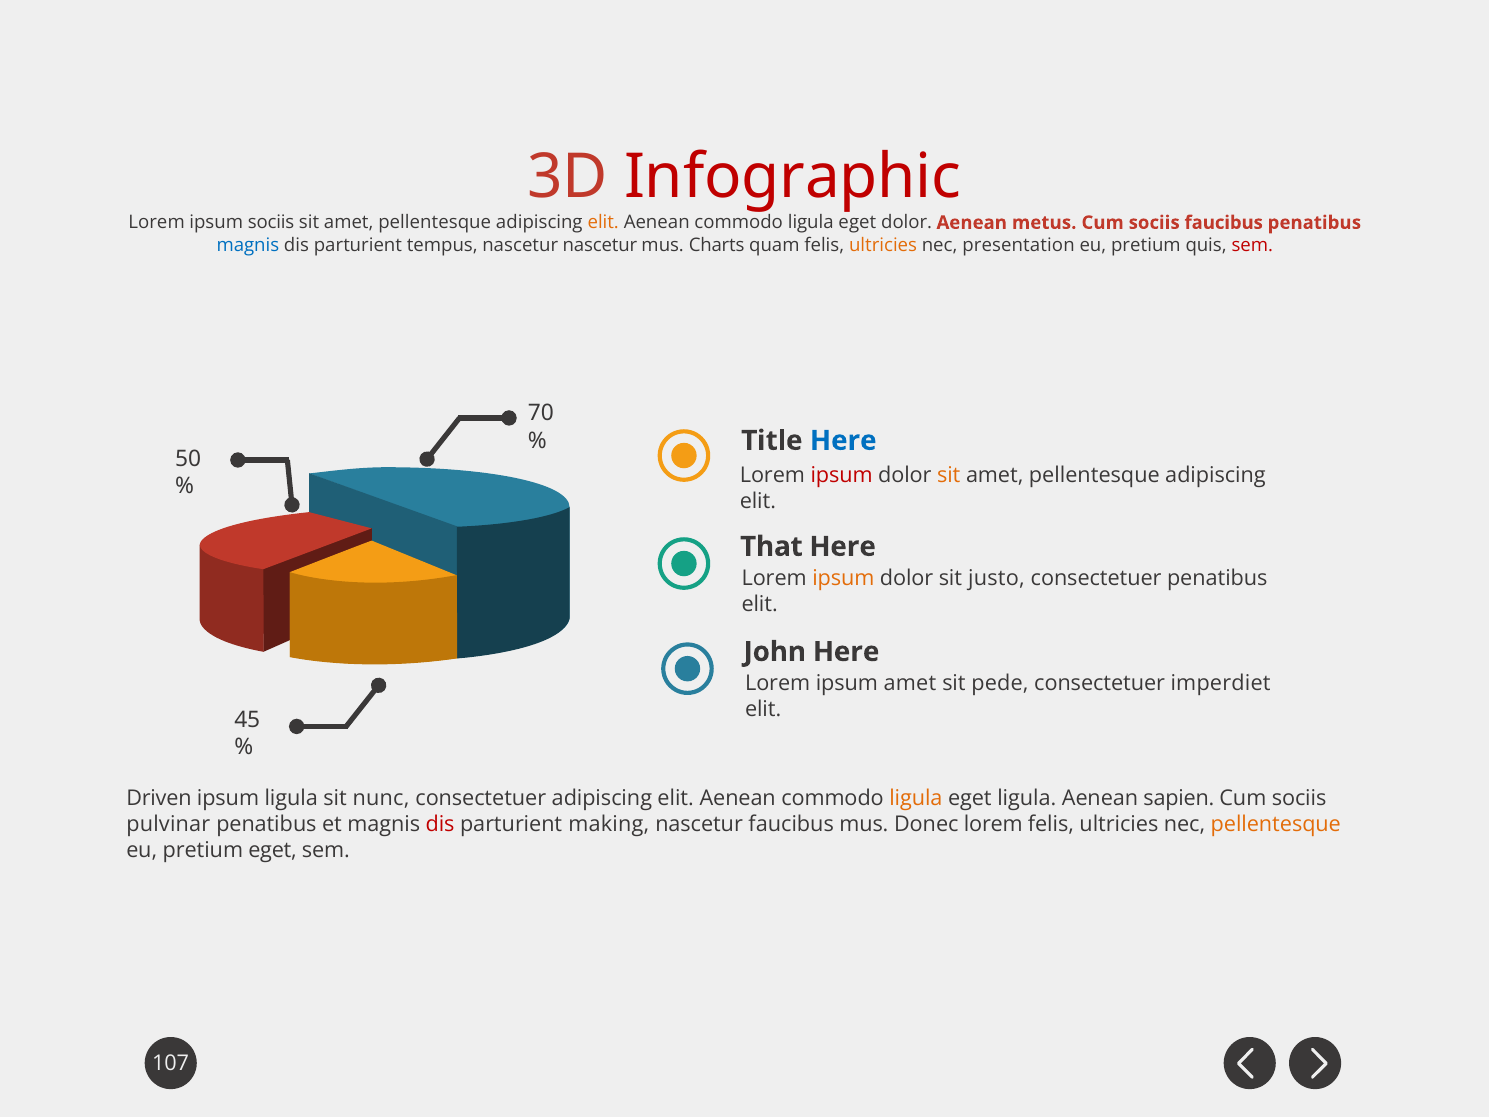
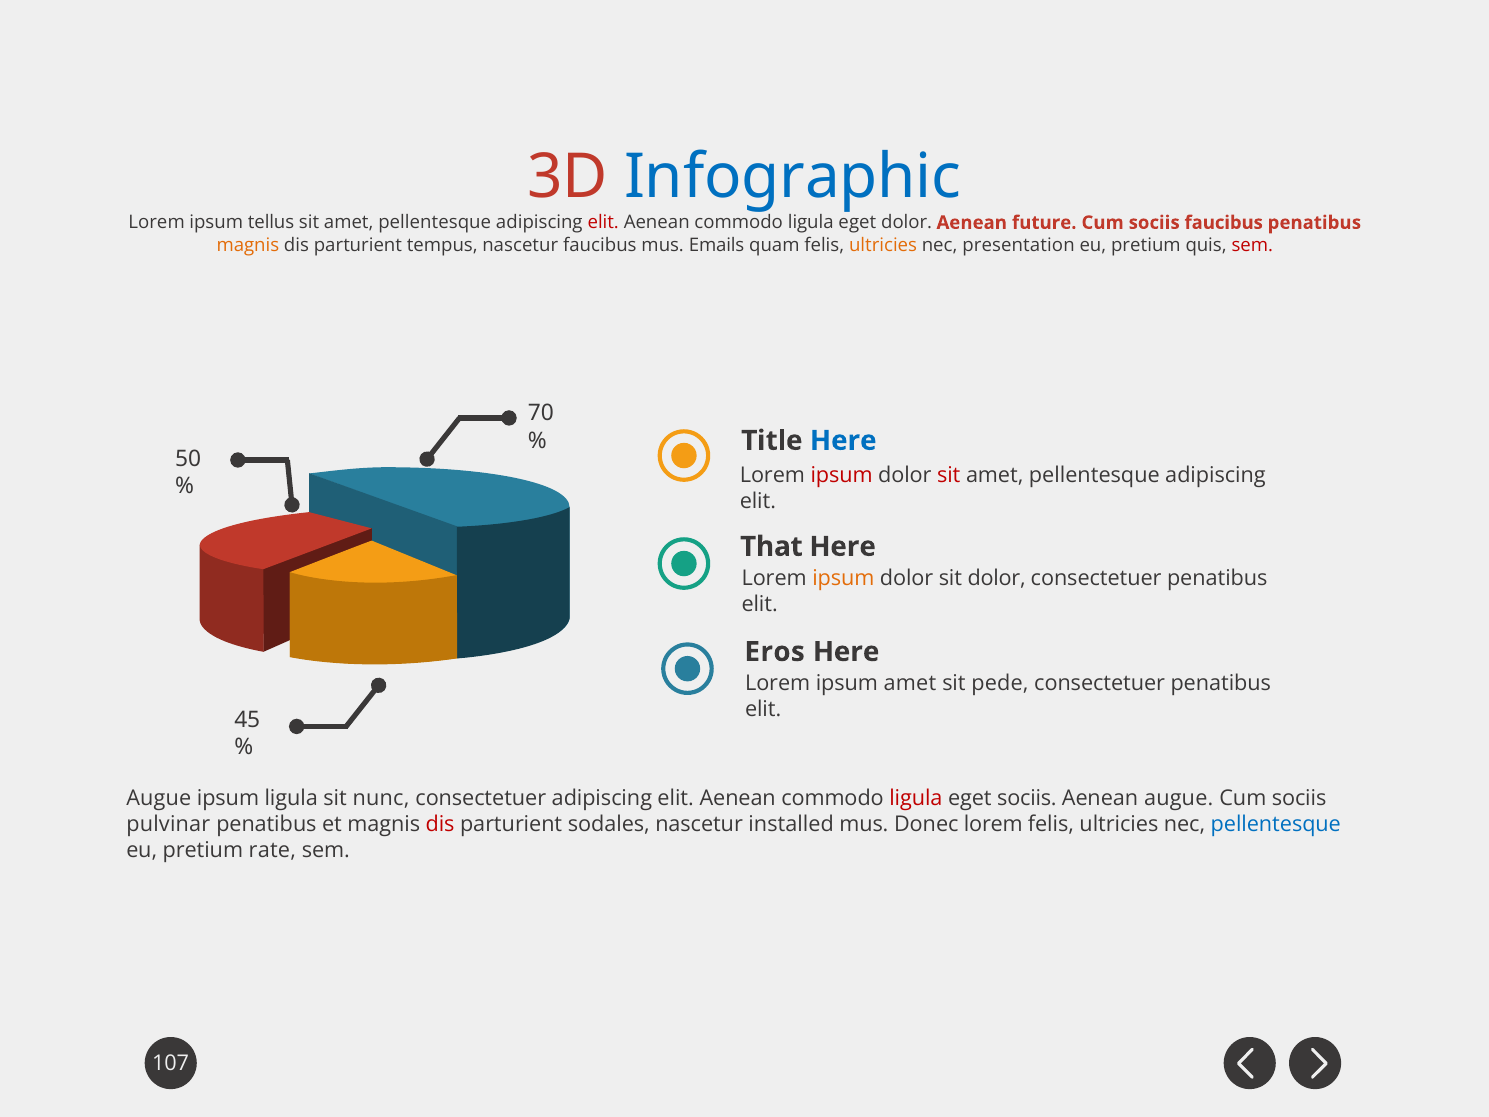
Infographic colour: red -> blue
ipsum sociis: sociis -> tellus
elit at (603, 223) colour: orange -> red
metus: metus -> future
magnis at (248, 245) colour: blue -> orange
nascetur nascetur: nascetur -> faucibus
Charts: Charts -> Emails
sit at (949, 475) colour: orange -> red
sit justo: justo -> dolor
John: John -> Eros
imperdiet at (1221, 683): imperdiet -> penatibus
Driven at (159, 798): Driven -> Augue
ligula at (916, 798) colour: orange -> red
eget ligula: ligula -> sociis
Aenean sapien: sapien -> augue
making: making -> sodales
nascetur faucibus: faucibus -> installed
pellentesque at (1276, 824) colour: orange -> blue
pretium eget: eget -> rate
